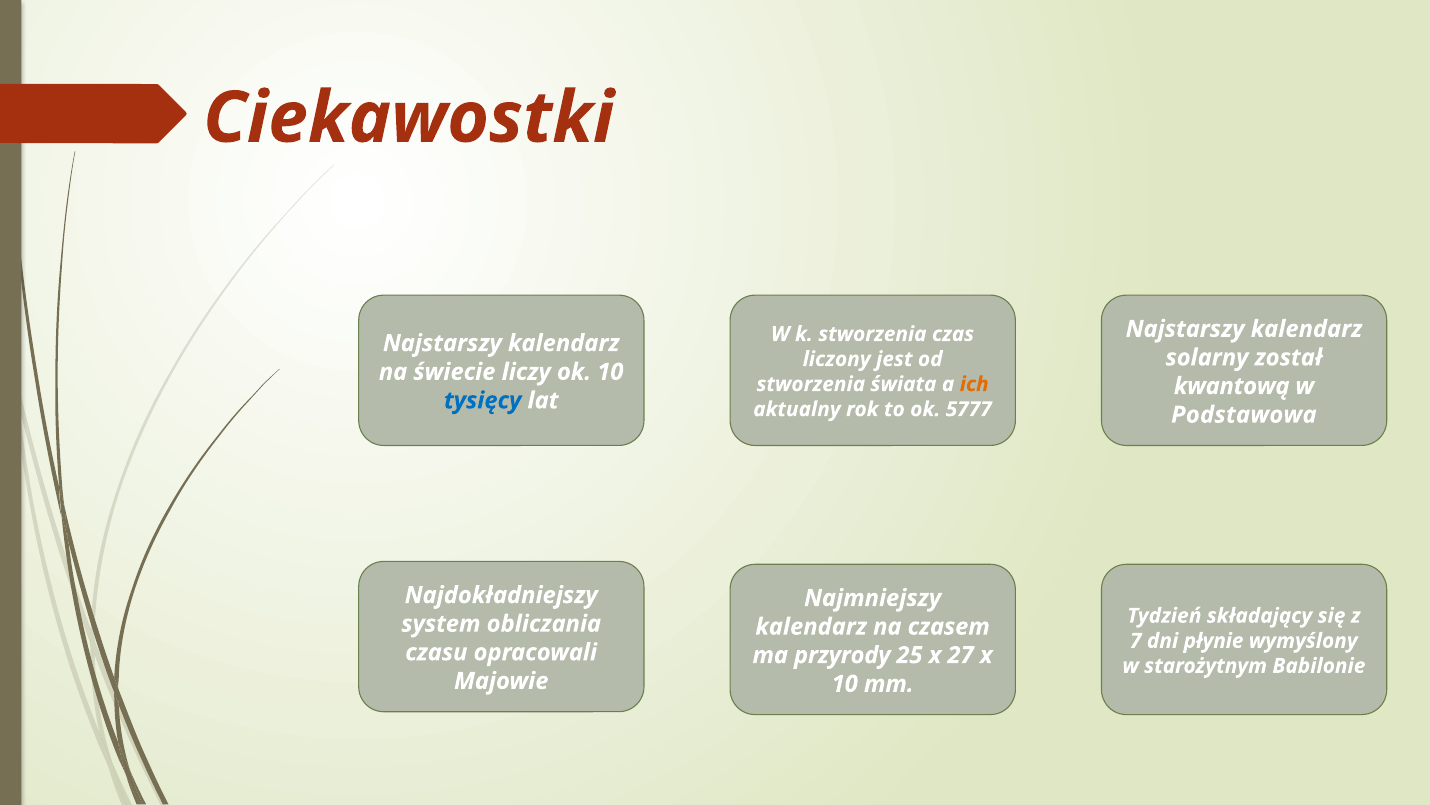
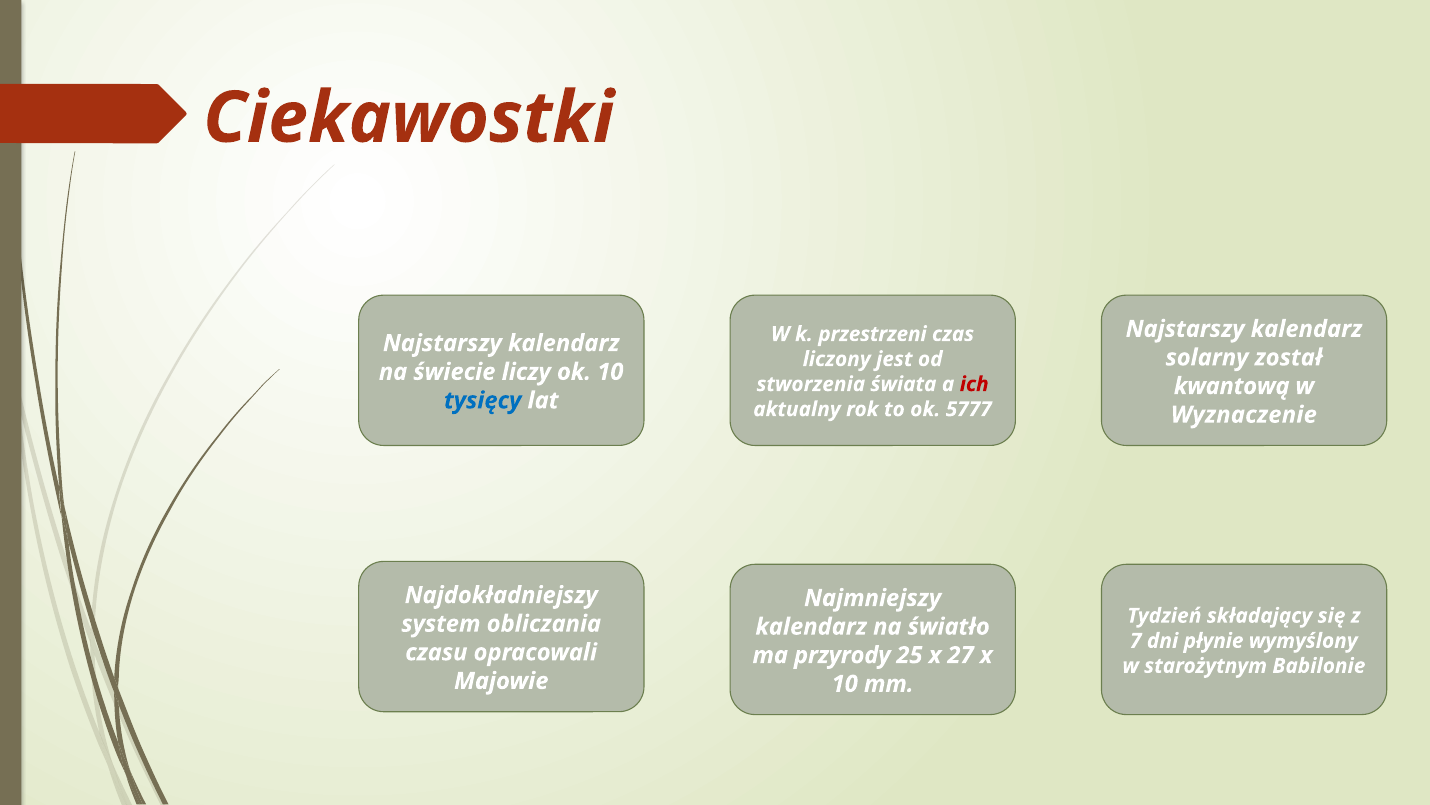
k stworzenia: stworzenia -> przestrzeni
ich colour: orange -> red
Podstawowa: Podstawowa -> Wyznaczenie
czasem: czasem -> światło
